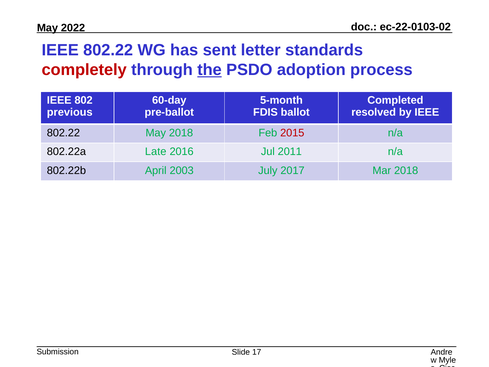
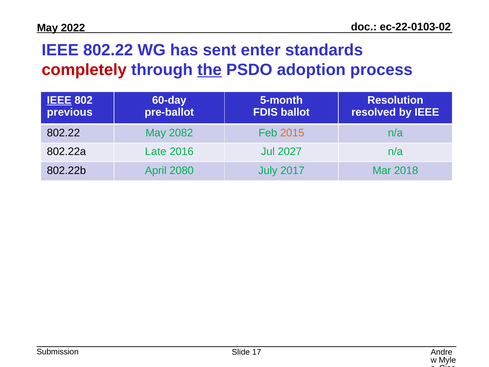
letter: letter -> enter
IEEE at (59, 100) underline: none -> present
Completed: Completed -> Resolution
May 2018: 2018 -> 2082
2015 colour: red -> orange
2011: 2011 -> 2027
2003: 2003 -> 2080
